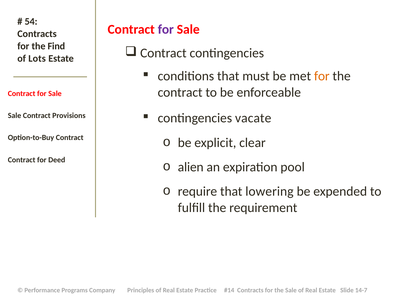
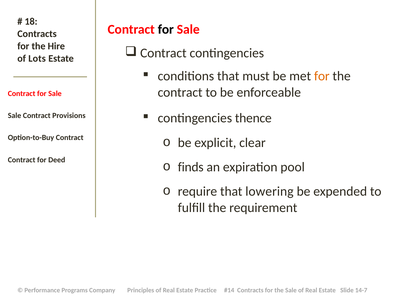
54: 54 -> 18
for at (166, 29) colour: purple -> black
Find: Find -> Hire
vacate: vacate -> thence
alien: alien -> finds
